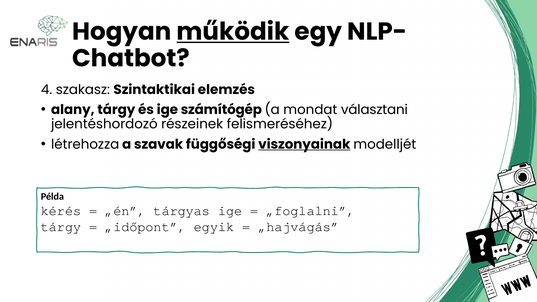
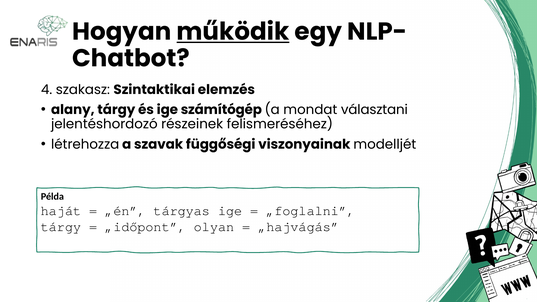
viszonyainak underline: present -> none
kérés: kérés -> haját
egyik: egyik -> olyan
